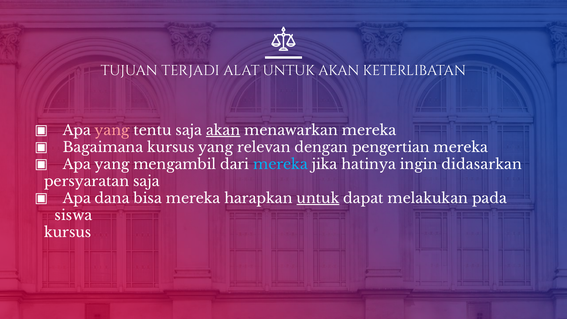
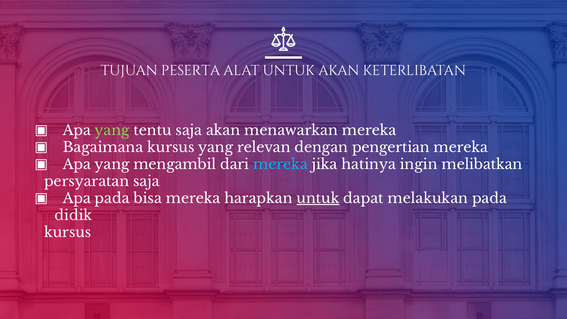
TERJADI: TERJADI -> PESERTA
yang at (112, 130) colour: pink -> light green
akan at (223, 130) underline: present -> none
didasarkan: didasarkan -> melibatkan
Apa dana: dana -> pada
siswa: siswa -> didik
